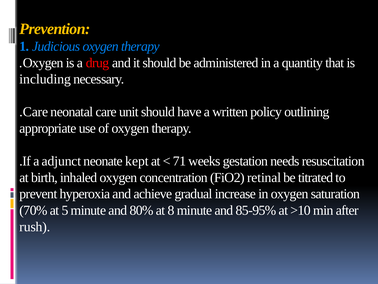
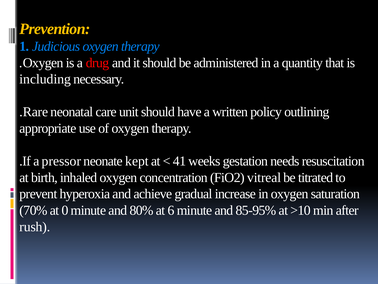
.Care: .Care -> .Rare
adjunct: adjunct -> pressor
71: 71 -> 41
retinal: retinal -> vitreal
5: 5 -> 0
8: 8 -> 6
